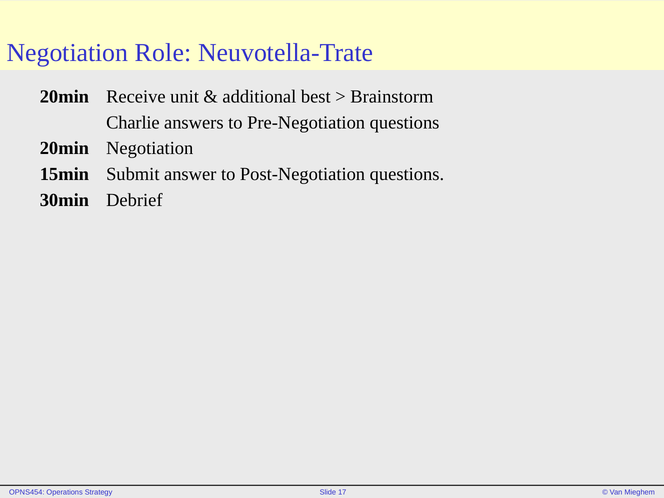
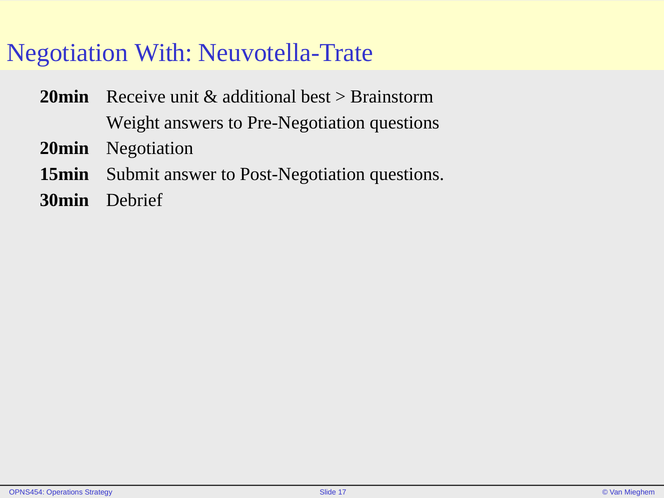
Role: Role -> With
Charlie: Charlie -> Weight
